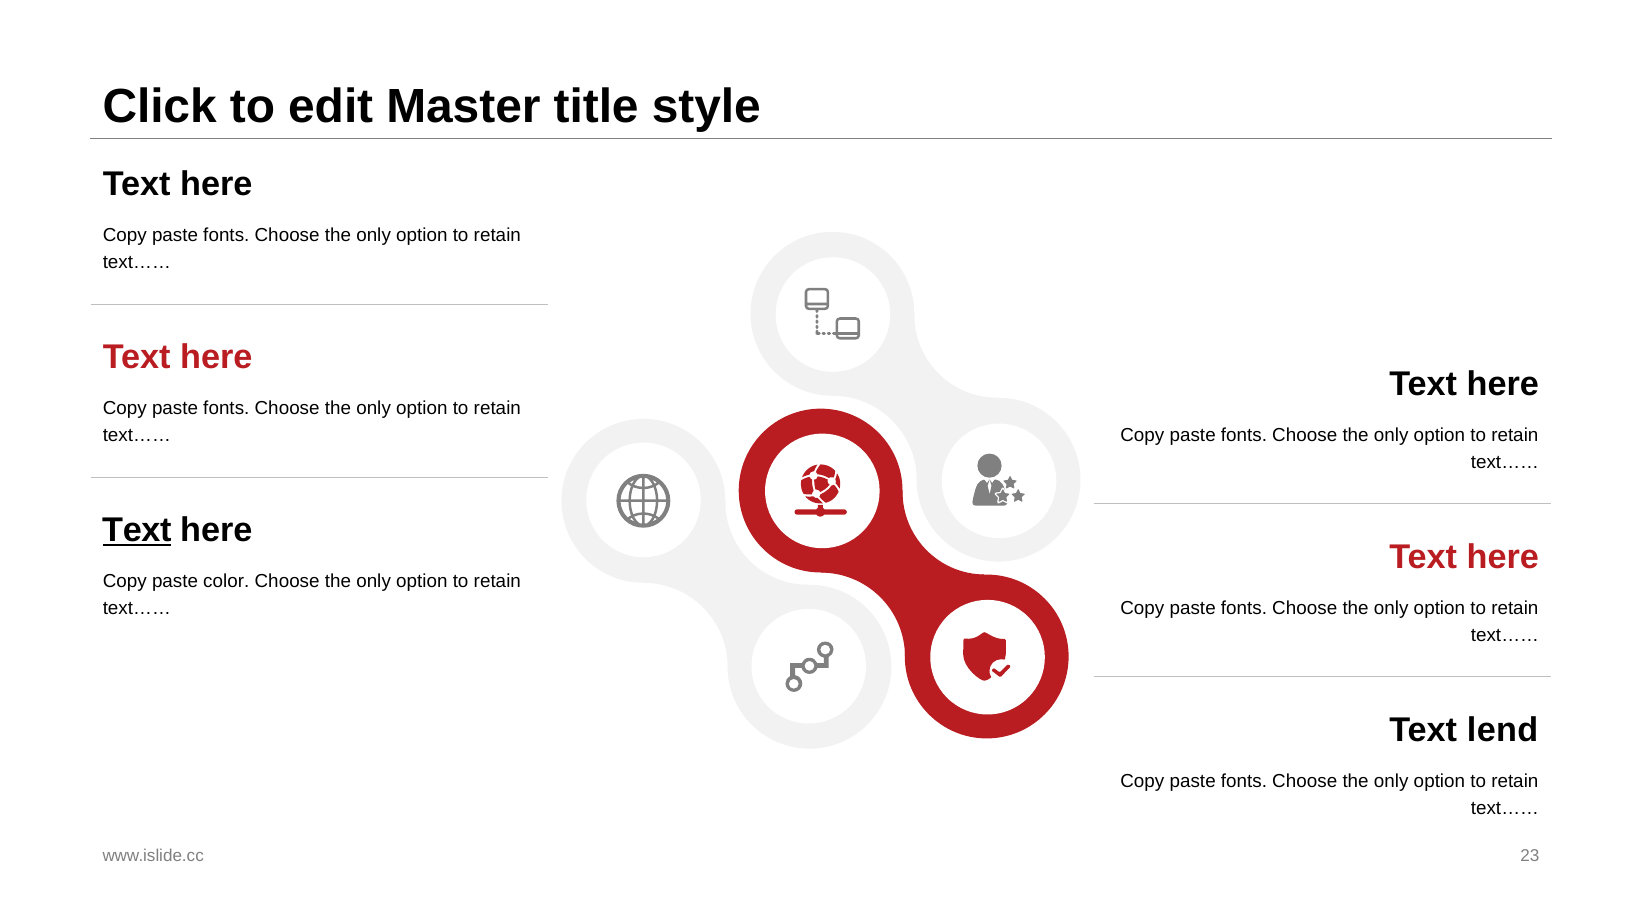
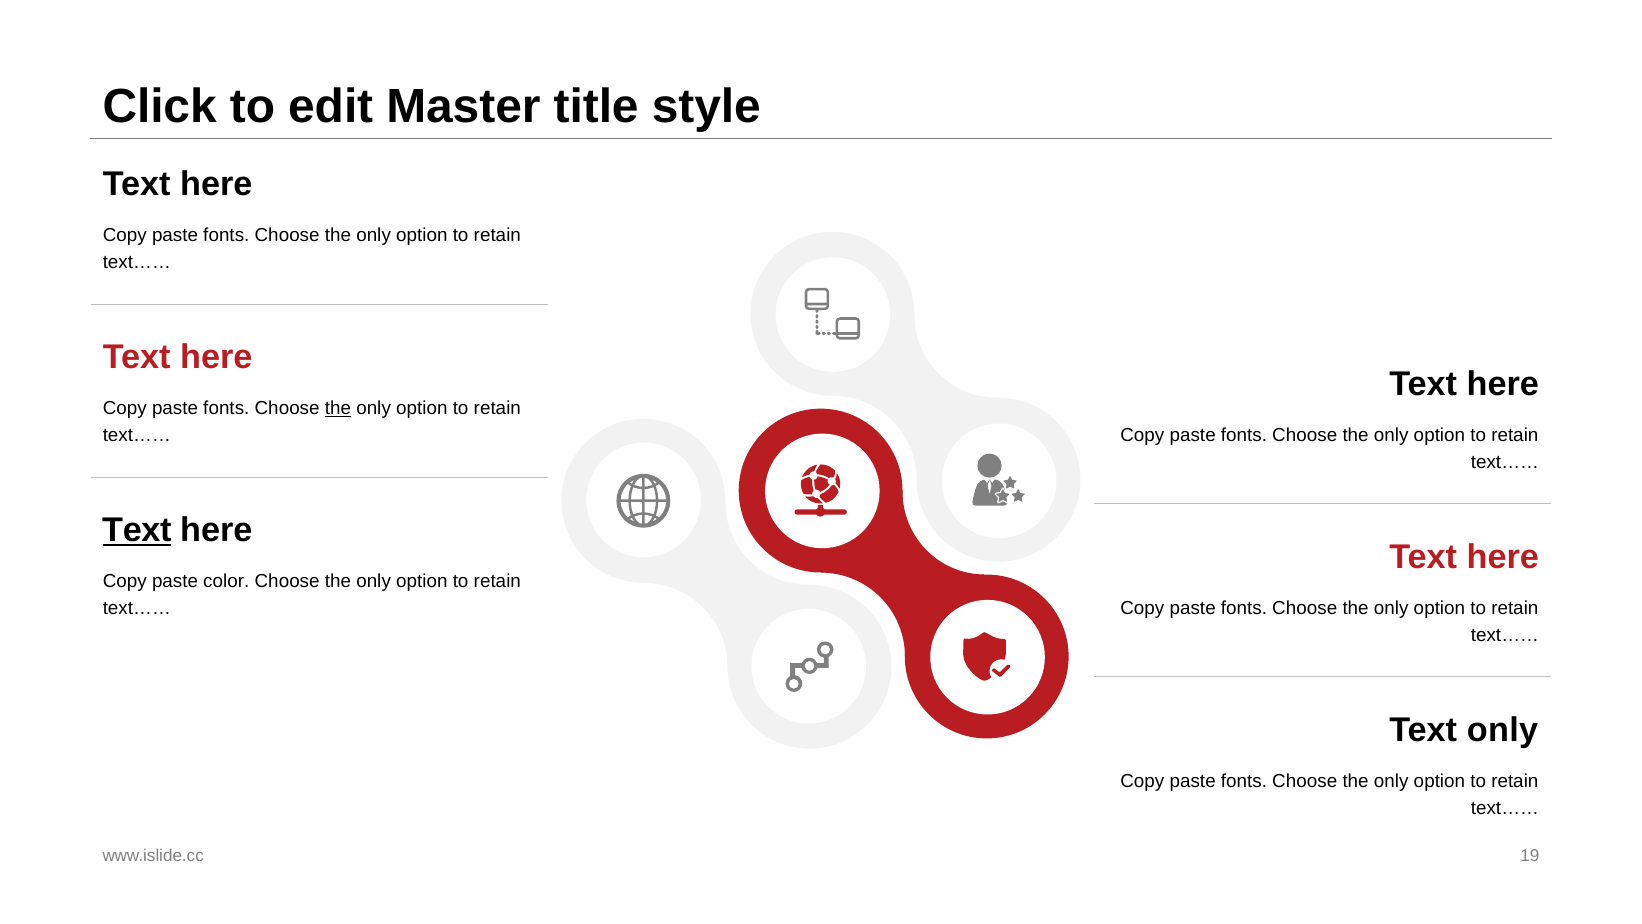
the at (338, 408) underline: none -> present
Text lend: lend -> only
23: 23 -> 19
